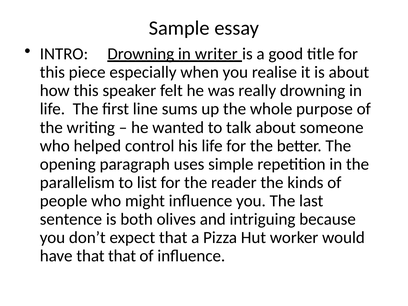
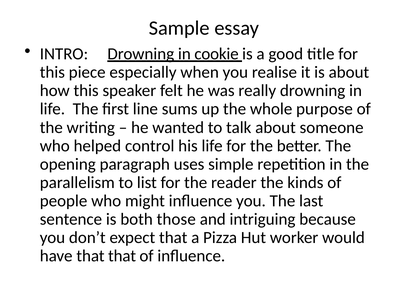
writer: writer -> cookie
olives: olives -> those
